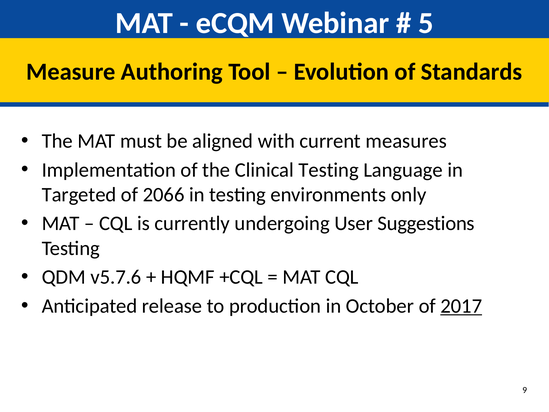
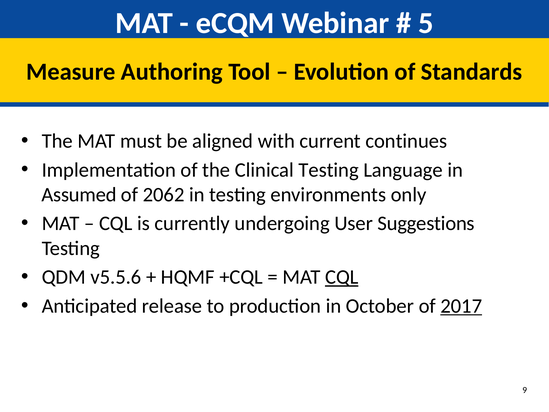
measures: measures -> continues
Targeted: Targeted -> Assumed
2066: 2066 -> 2062
v5.7.6: v5.7.6 -> v5.5.6
CQL at (342, 277) underline: none -> present
